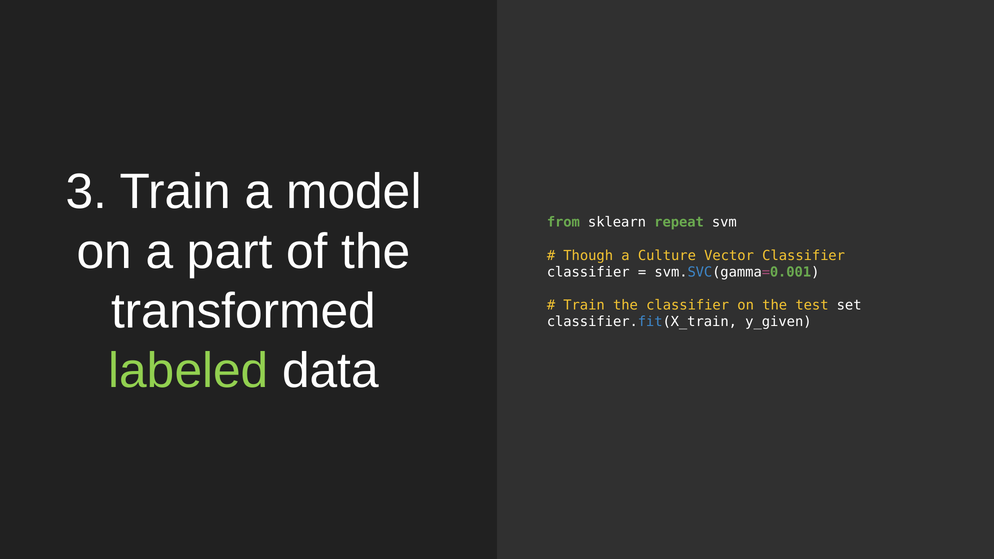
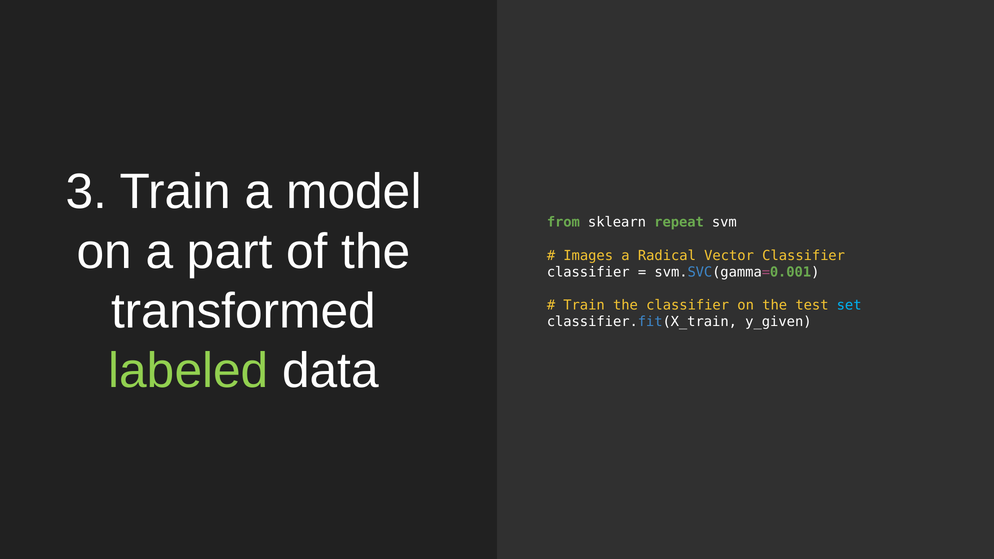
Though: Though -> Images
Culture: Culture -> Radical
set colour: white -> light blue
